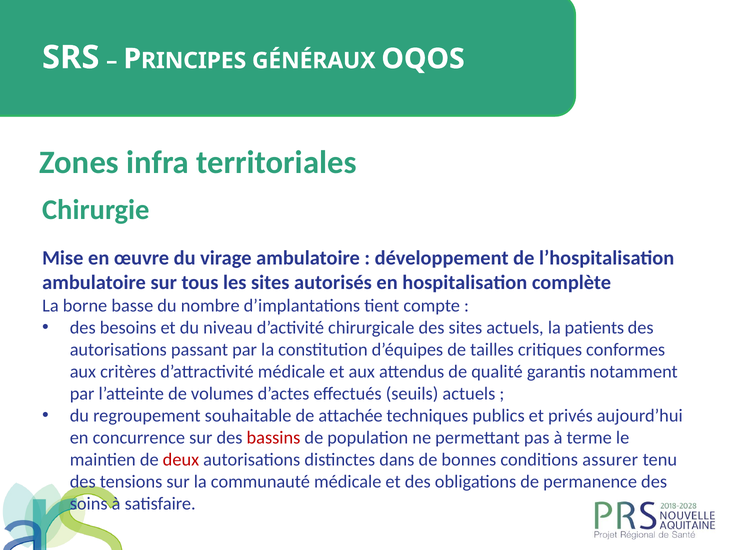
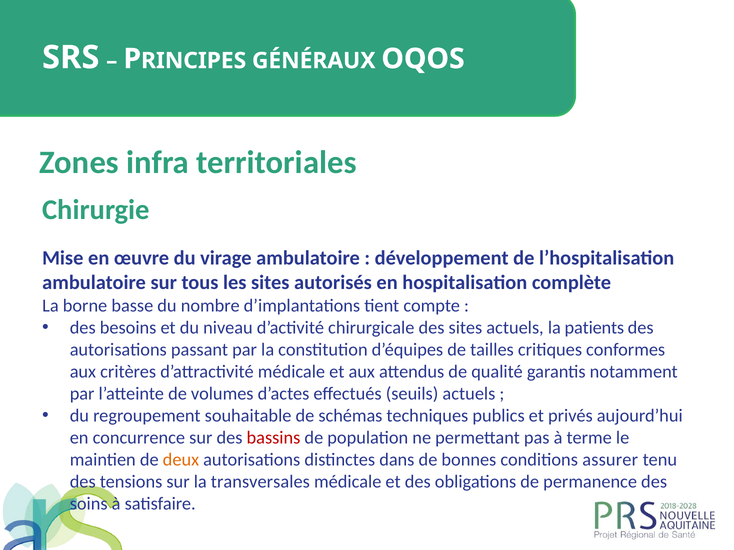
attachée: attachée -> schémas
deux colour: red -> orange
communauté: communauté -> transversales
